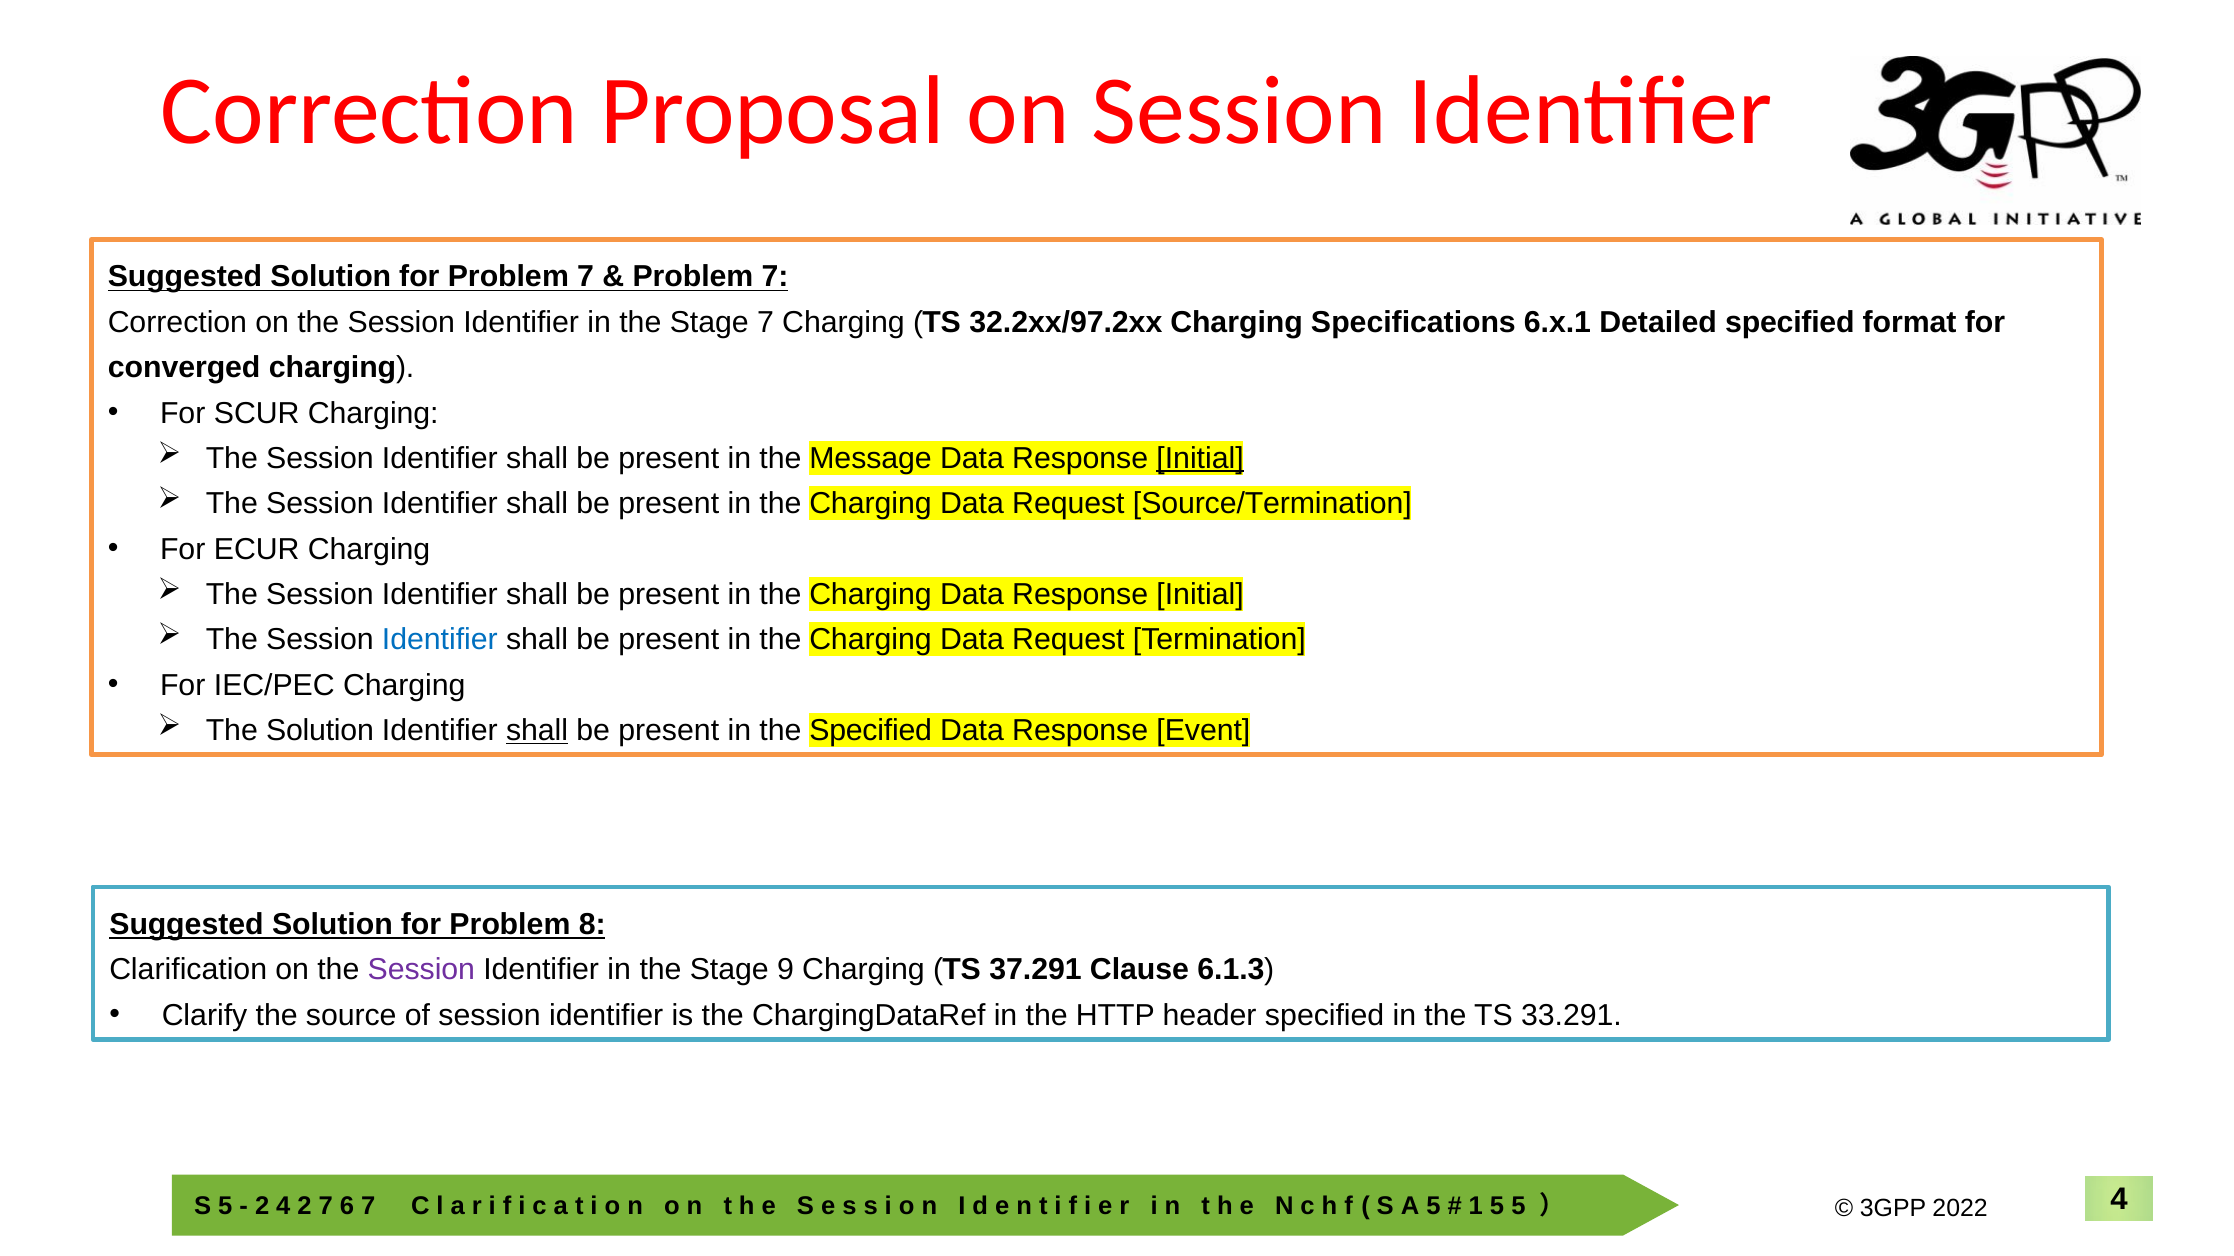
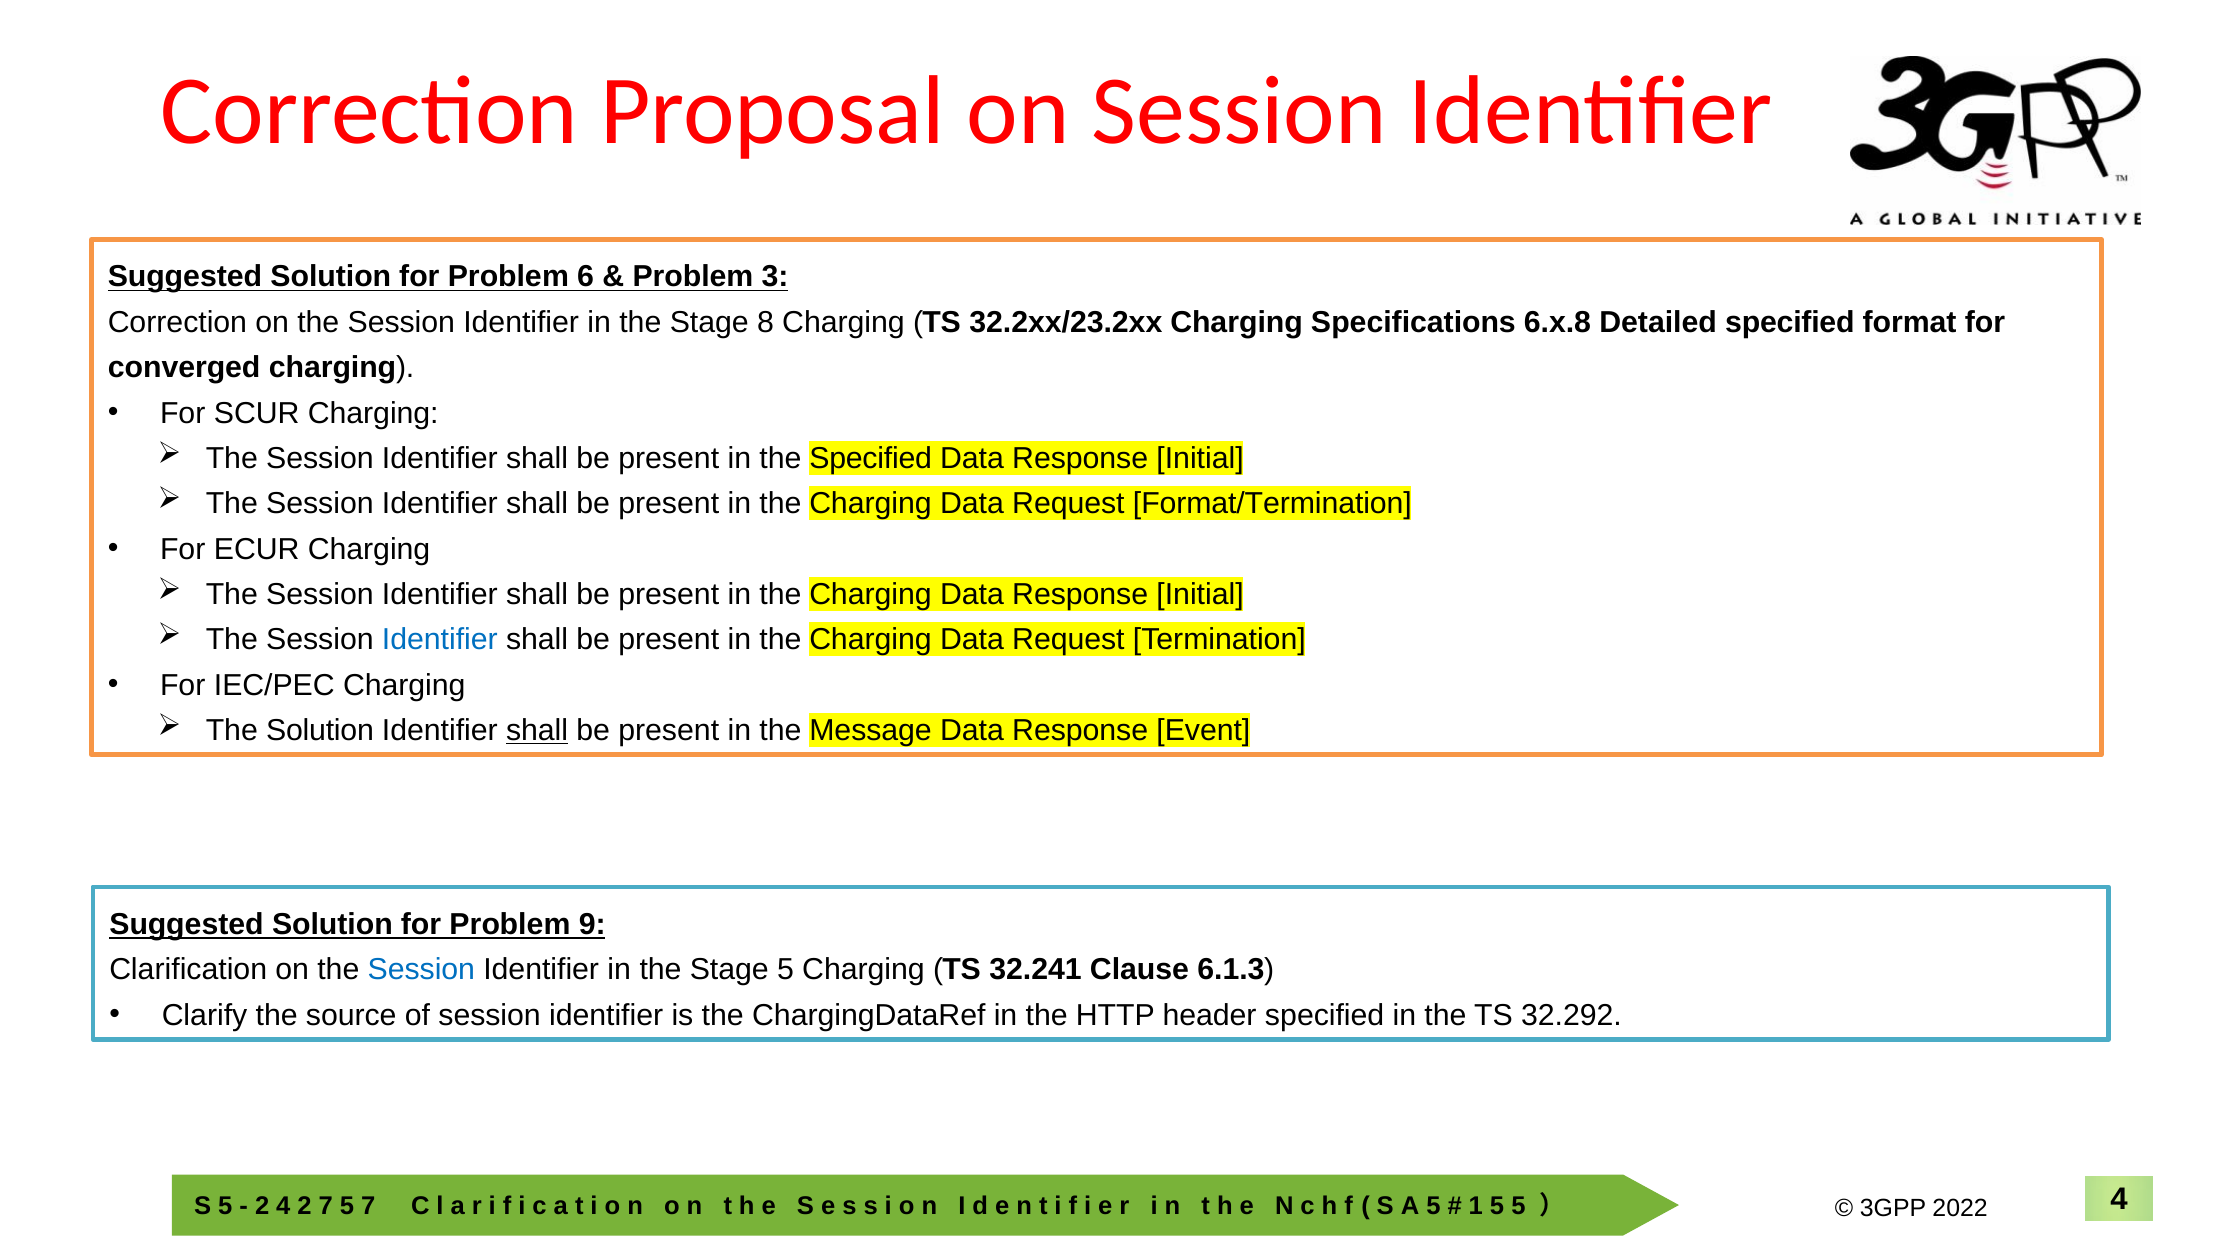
for Problem 7: 7 -> 6
7 at (775, 277): 7 -> 3
Stage 7: 7 -> 8
32.2xx/97.2xx: 32.2xx/97.2xx -> 32.2xx/23.2xx
6.x.1: 6.x.1 -> 6.x.8
the Message: Message -> Specified
Initial at (1200, 459) underline: present -> none
Source/Termination: Source/Termination -> Format/Termination
the Specified: Specified -> Message
8: 8 -> 9
Session at (421, 970) colour: purple -> blue
Stage 9: 9 -> 5
37.291: 37.291 -> 32.241
33.291: 33.291 -> 32.292
6 at (347, 1207): 6 -> 5
